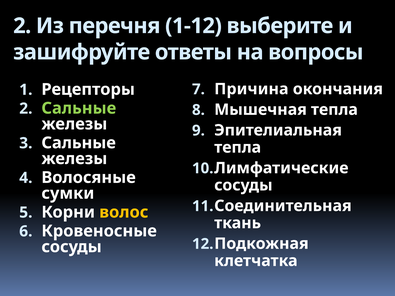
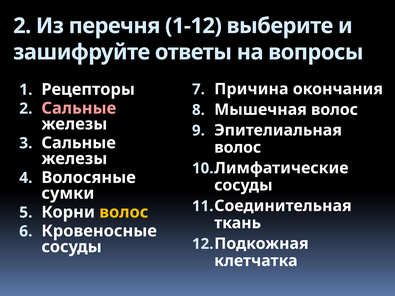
Сальные at (79, 108) colour: light green -> pink
Мышечная тепла: тепла -> волос
тепла at (238, 148): тепла -> волос
